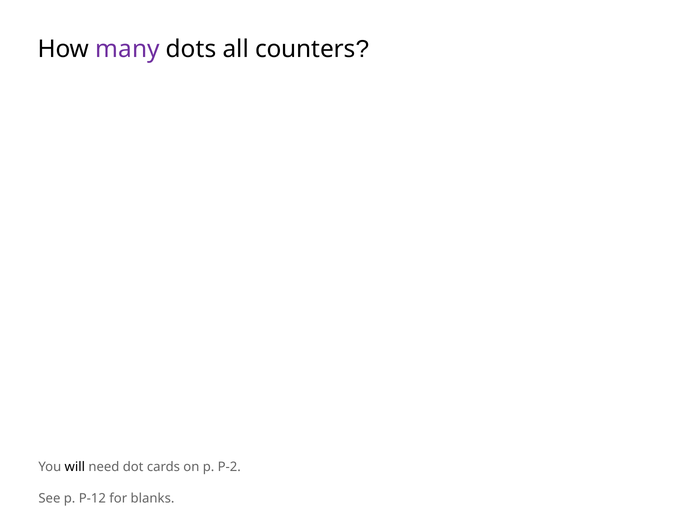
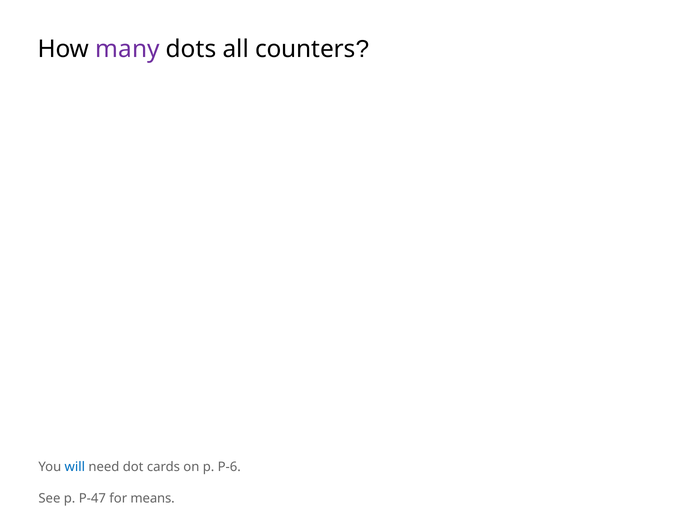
will colour: black -> blue
P-2: P-2 -> P-6
P-12: P-12 -> P-47
blanks: blanks -> means
